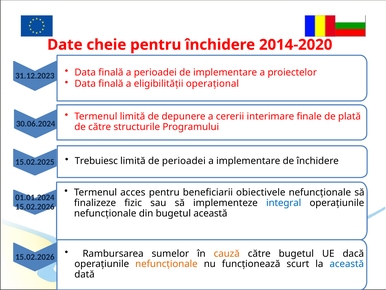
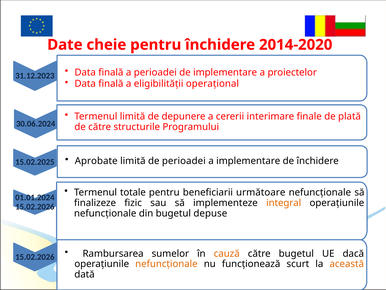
Trebuiesc: Trebuiesc -> Aprobate
acces: acces -> totale
obiectivele: obiectivele -> următoare
integral colour: blue -> orange
bugetul această: această -> depuse
această at (347, 264) colour: blue -> orange
